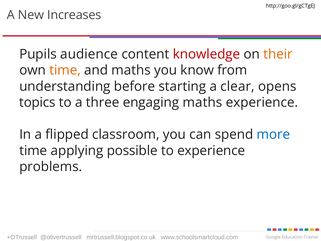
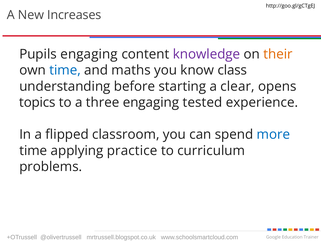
Pupils audience: audience -> engaging
knowledge colour: red -> purple
time at (65, 70) colour: orange -> blue
from: from -> class
engaging maths: maths -> tested
possible: possible -> practice
to experience: experience -> curriculum
